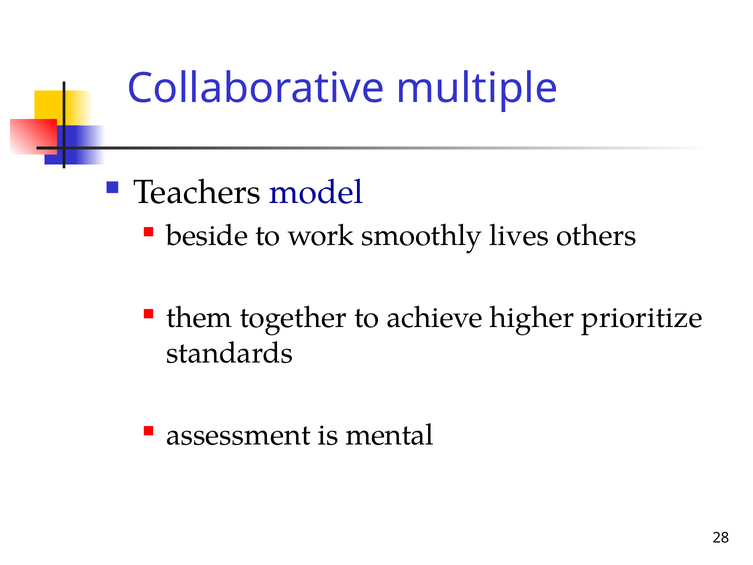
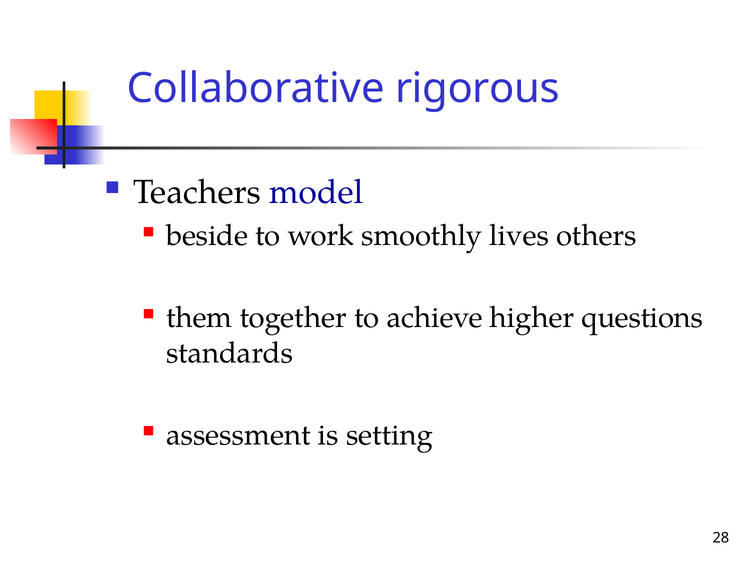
multiple: multiple -> rigorous
prioritize: prioritize -> questions
mental: mental -> setting
